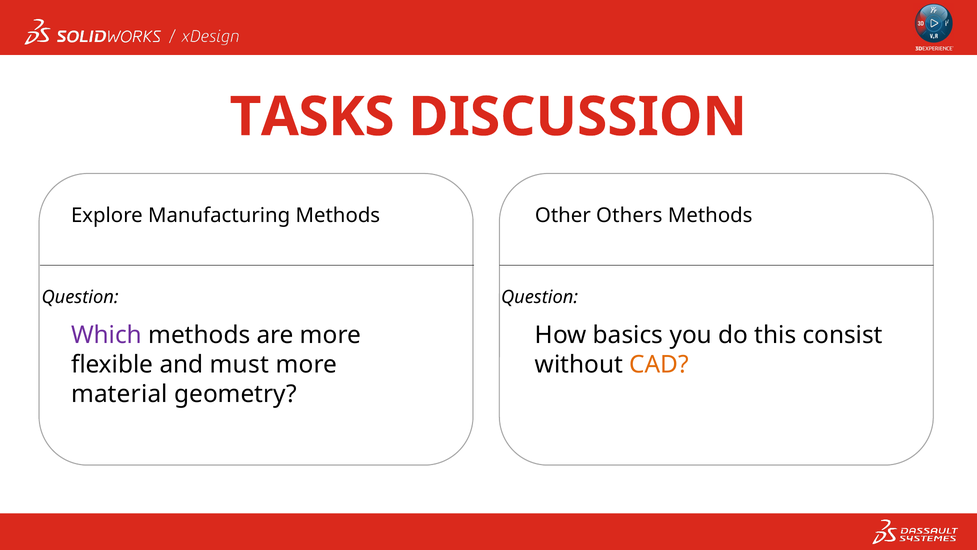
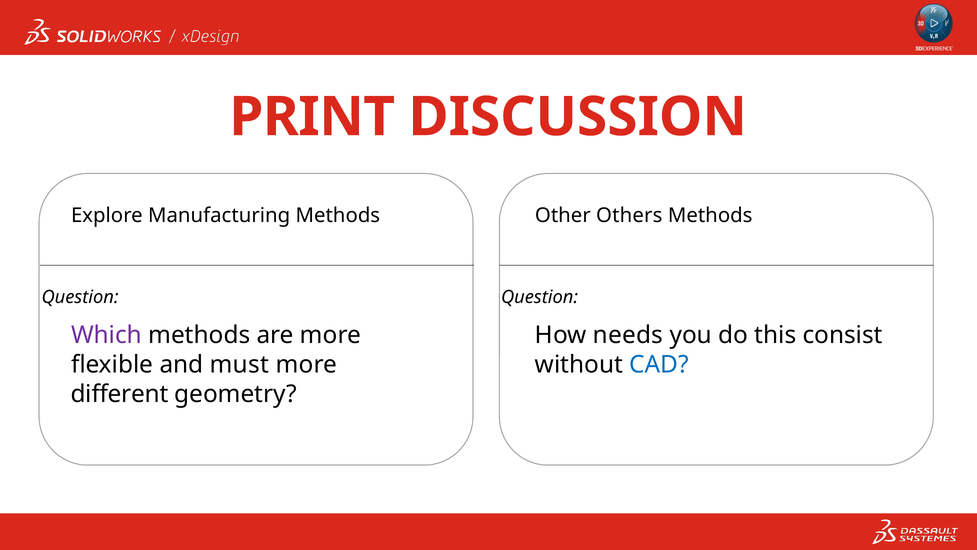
TASKS: TASKS -> PRINT
basics: basics -> needs
CAD colour: orange -> blue
material: material -> different
